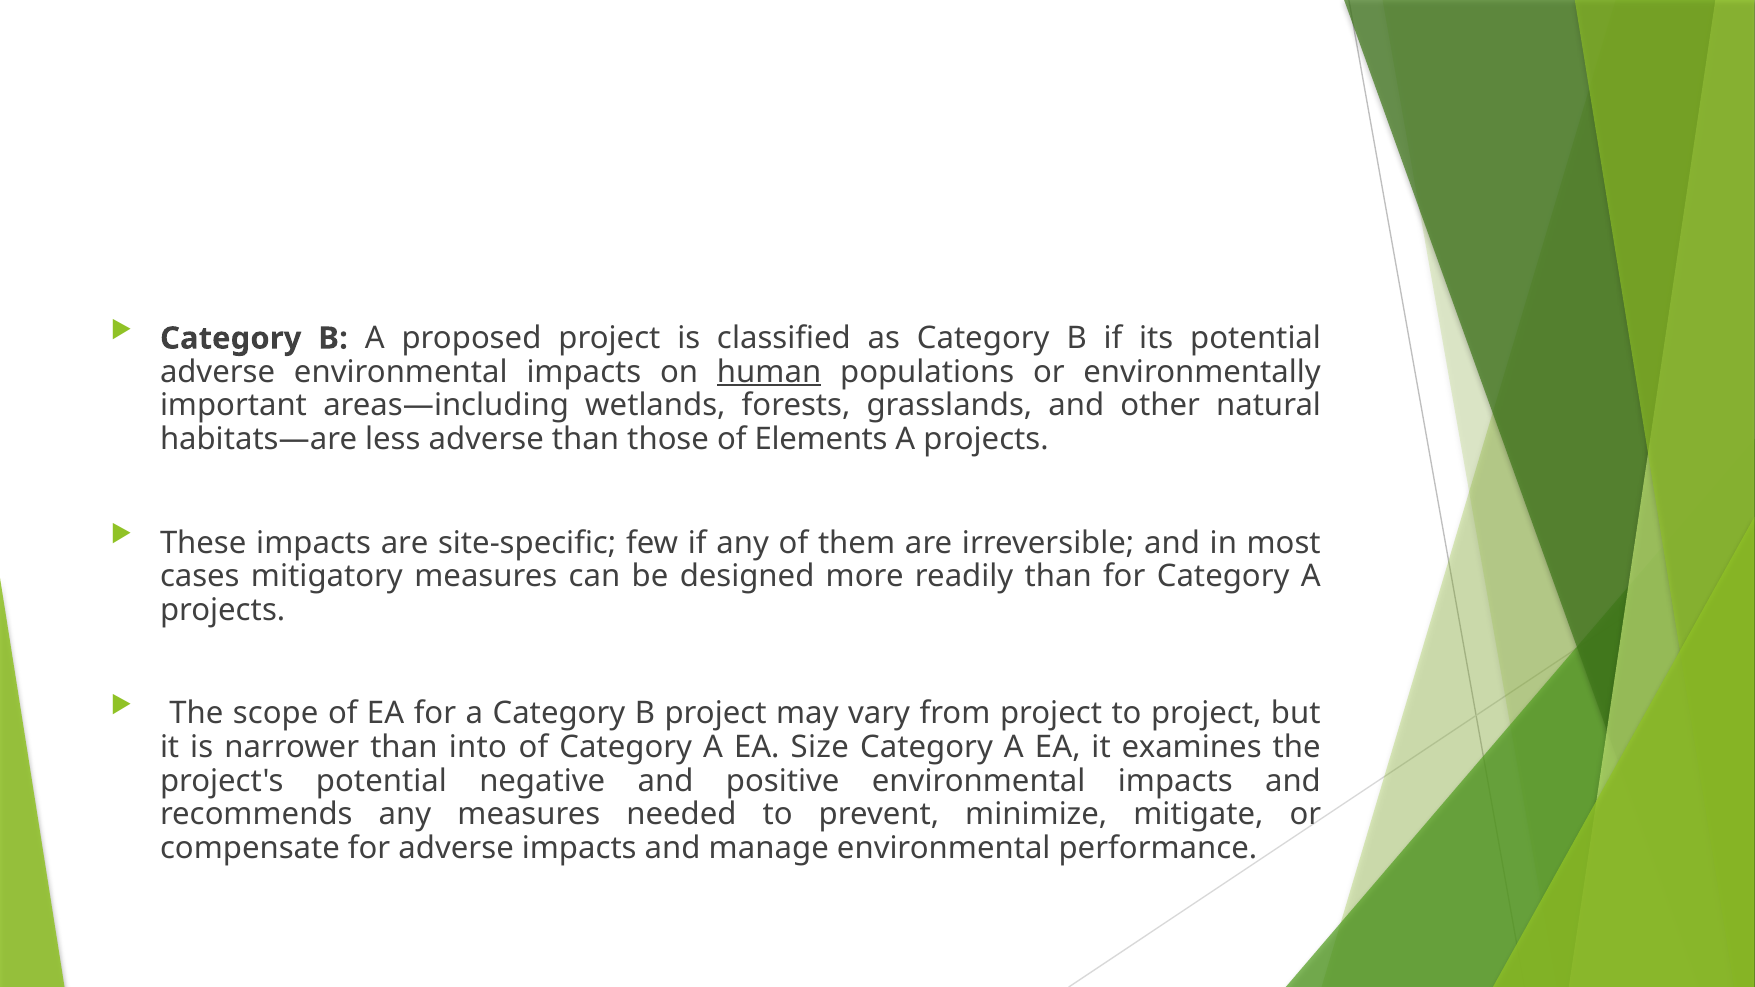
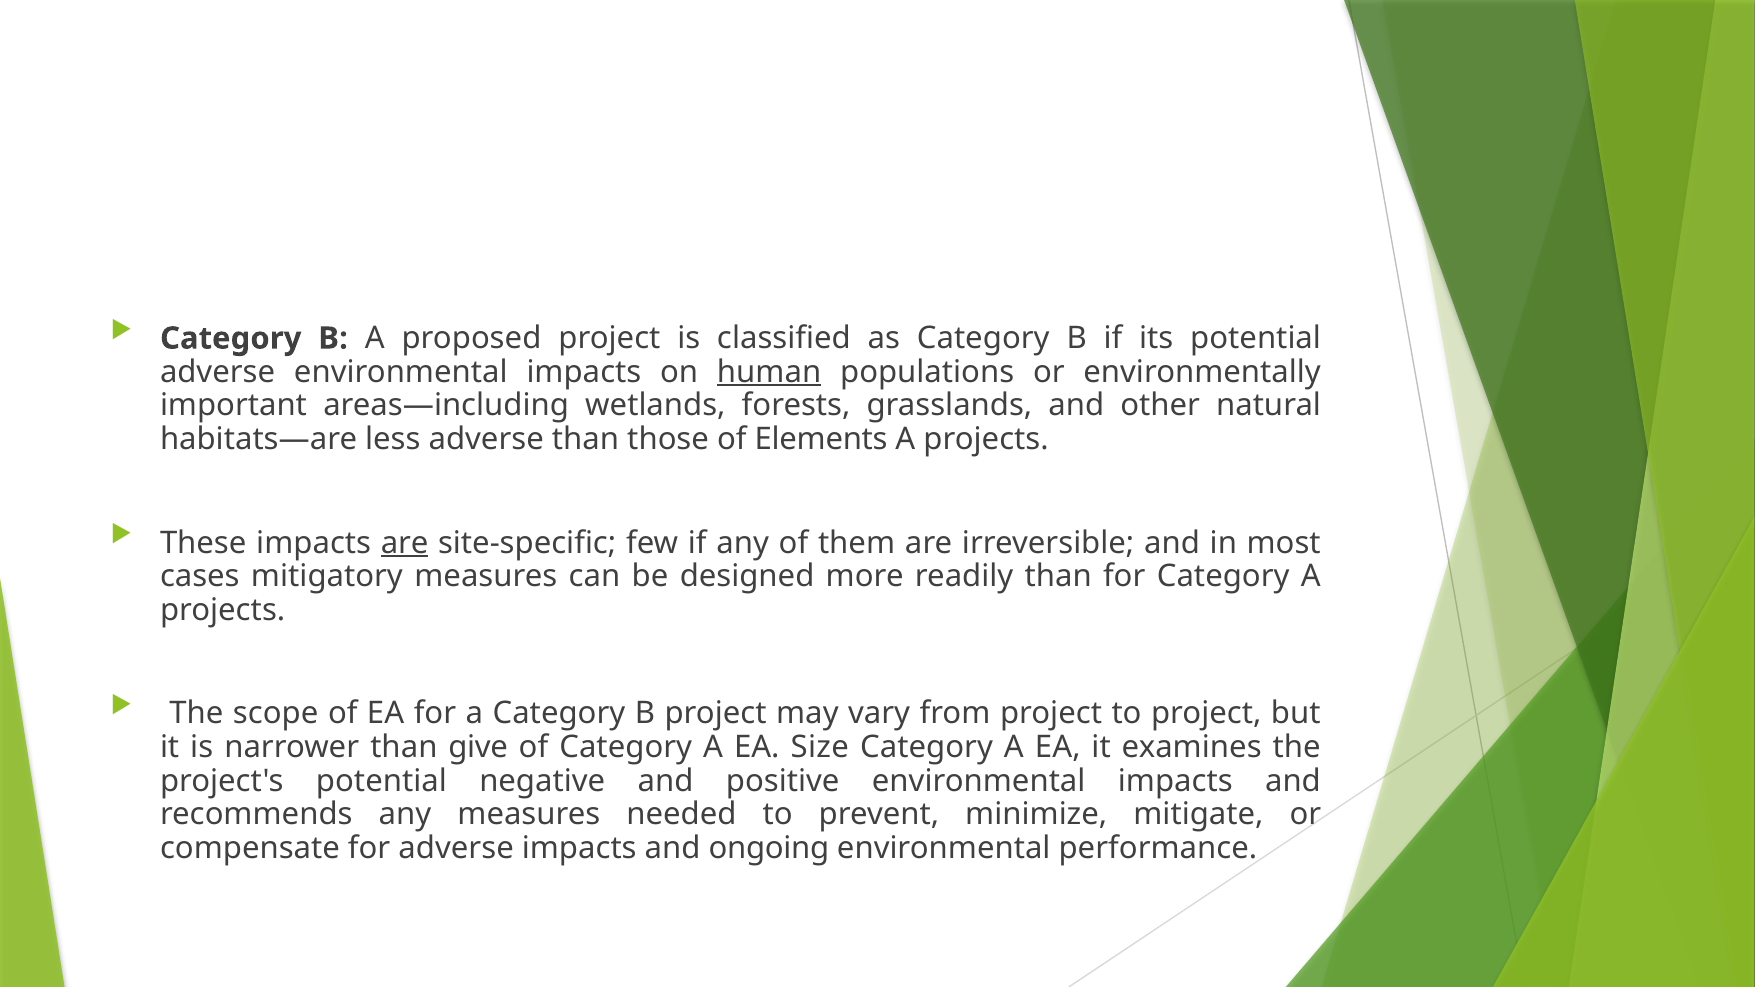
are at (405, 543) underline: none -> present
into: into -> give
manage: manage -> ongoing
